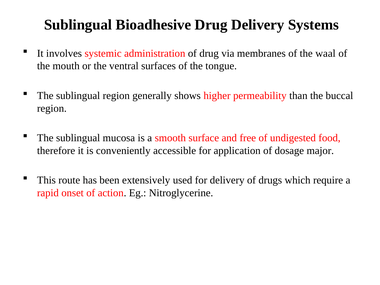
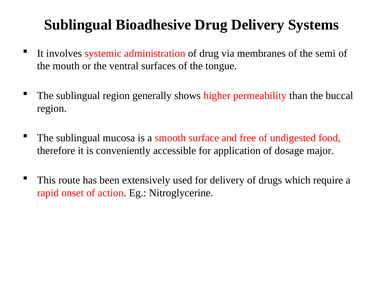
waal: waal -> semi
